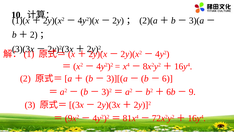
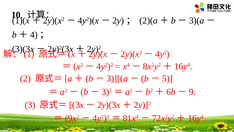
2 at (34, 35): 2 -> 4
6: 6 -> 5
